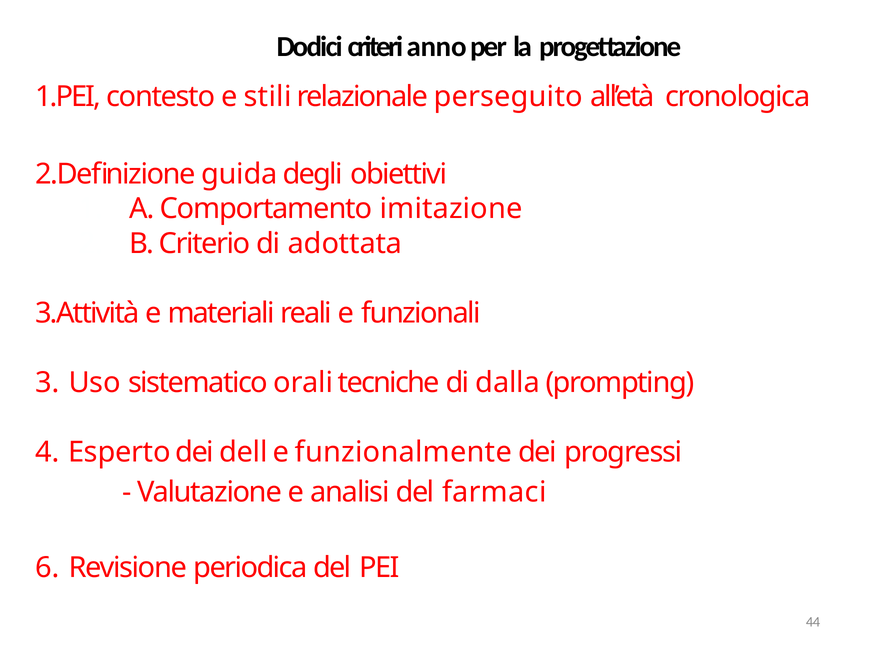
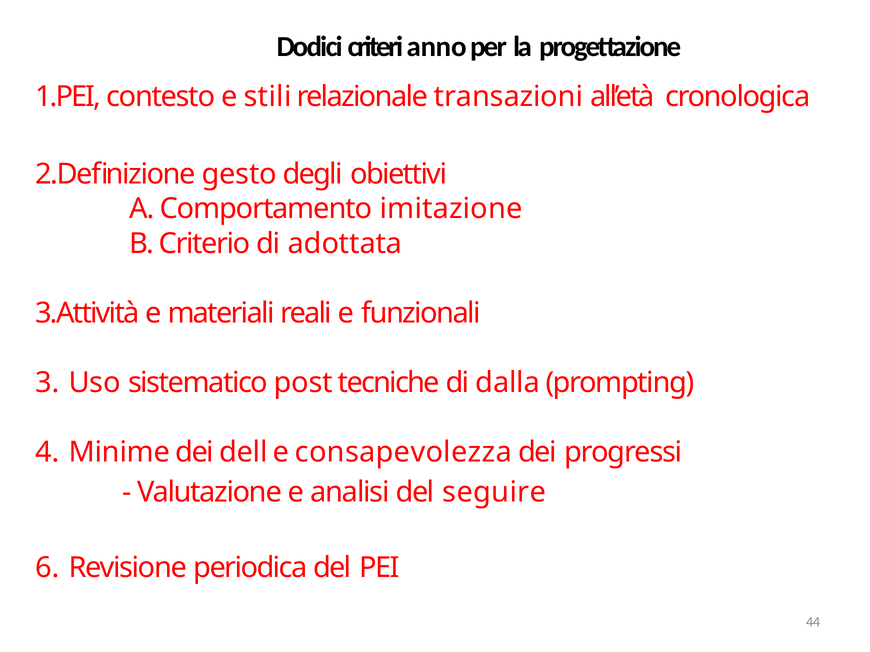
perseguito: perseguito -> transazioni
guida: guida -> gesto
orali: orali -> post
Esperto: Esperto -> Minime
funzionalmente: funzionalmente -> consapevolezza
farmaci: farmaci -> seguire
